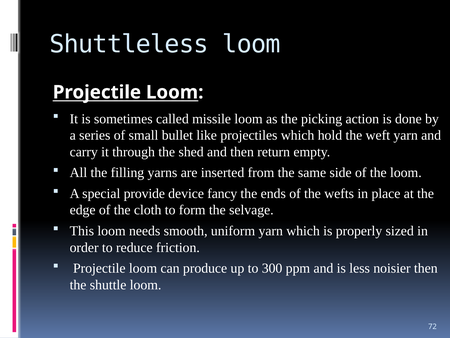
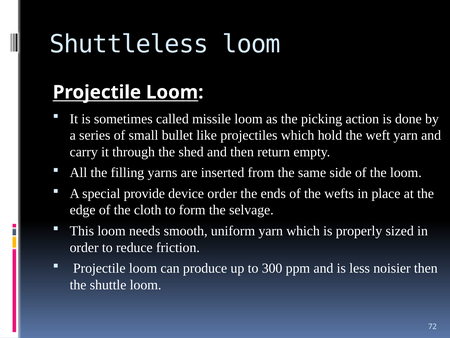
device fancy: fancy -> order
